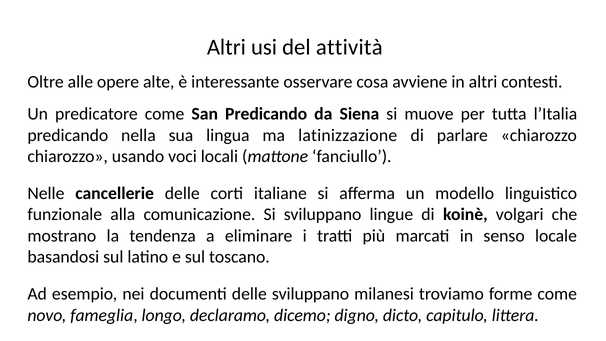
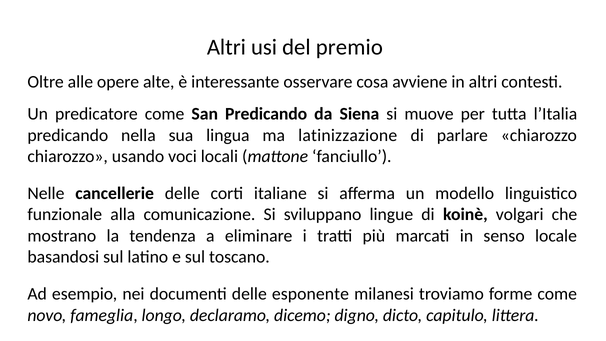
attività: attività -> premio
delle sviluppano: sviluppano -> esponente
